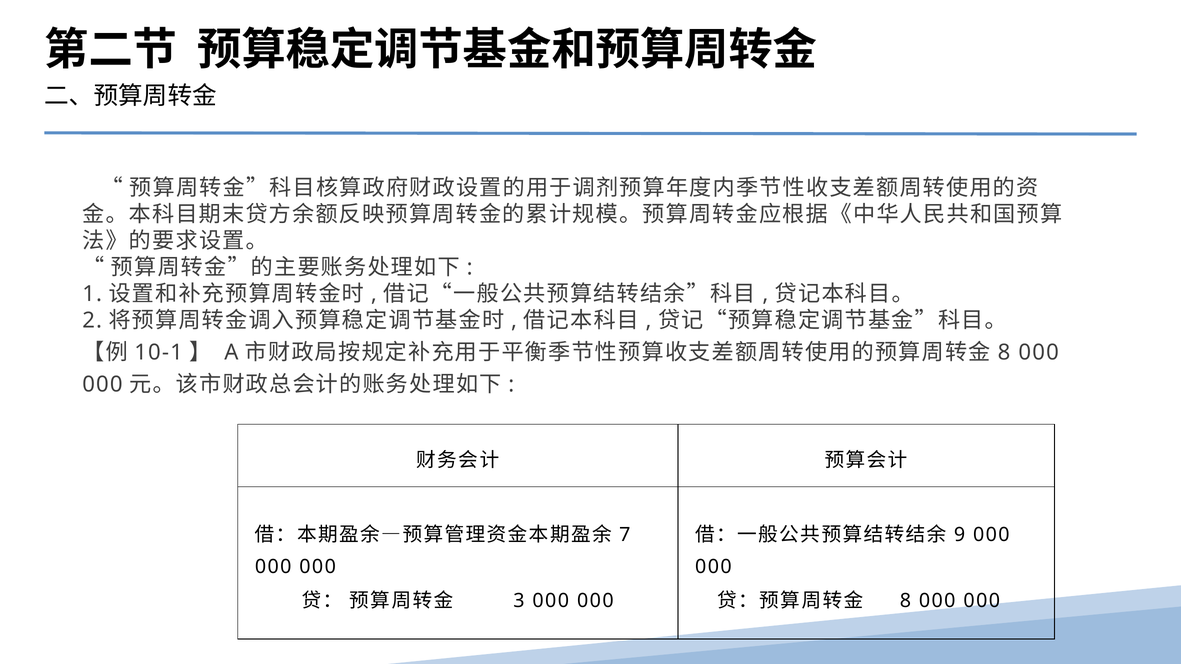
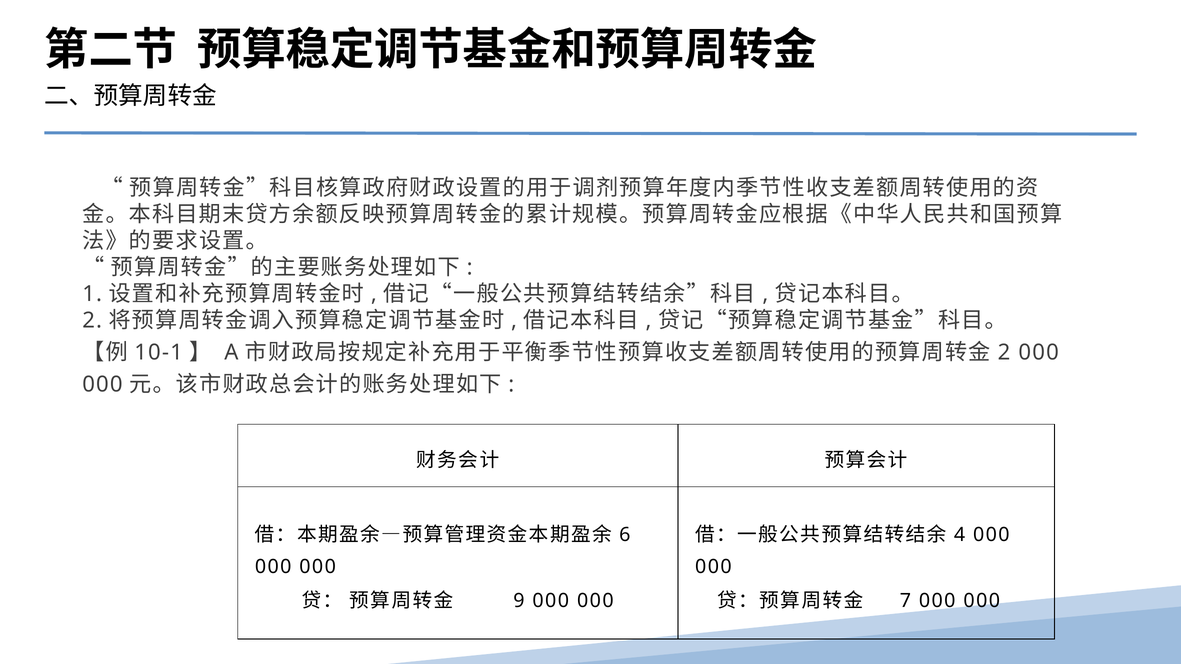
8 at (1004, 353): 8 -> 2
7: 7 -> 6
9: 9 -> 4
3: 3 -> 9
8 at (905, 601): 8 -> 7
